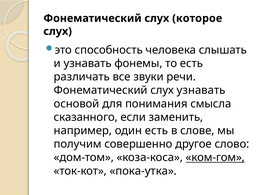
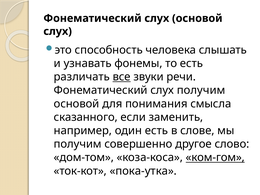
слух которое: которое -> основой
все underline: none -> present
слух узнавать: узнавать -> получим
